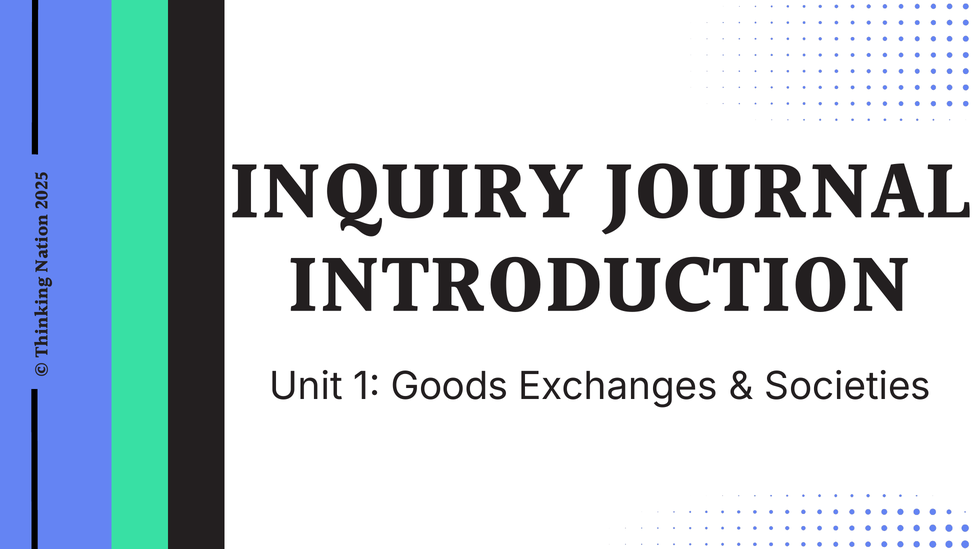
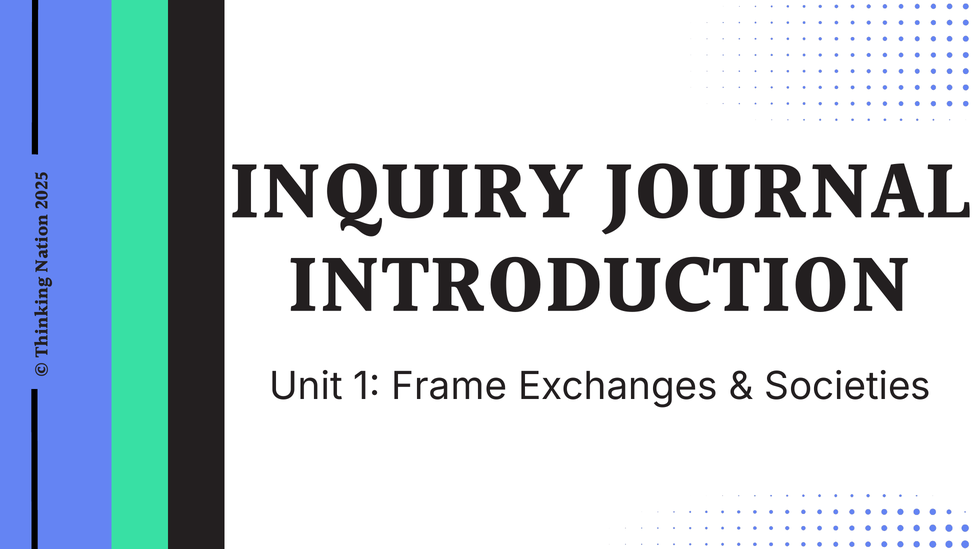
Goods: Goods -> Frame
